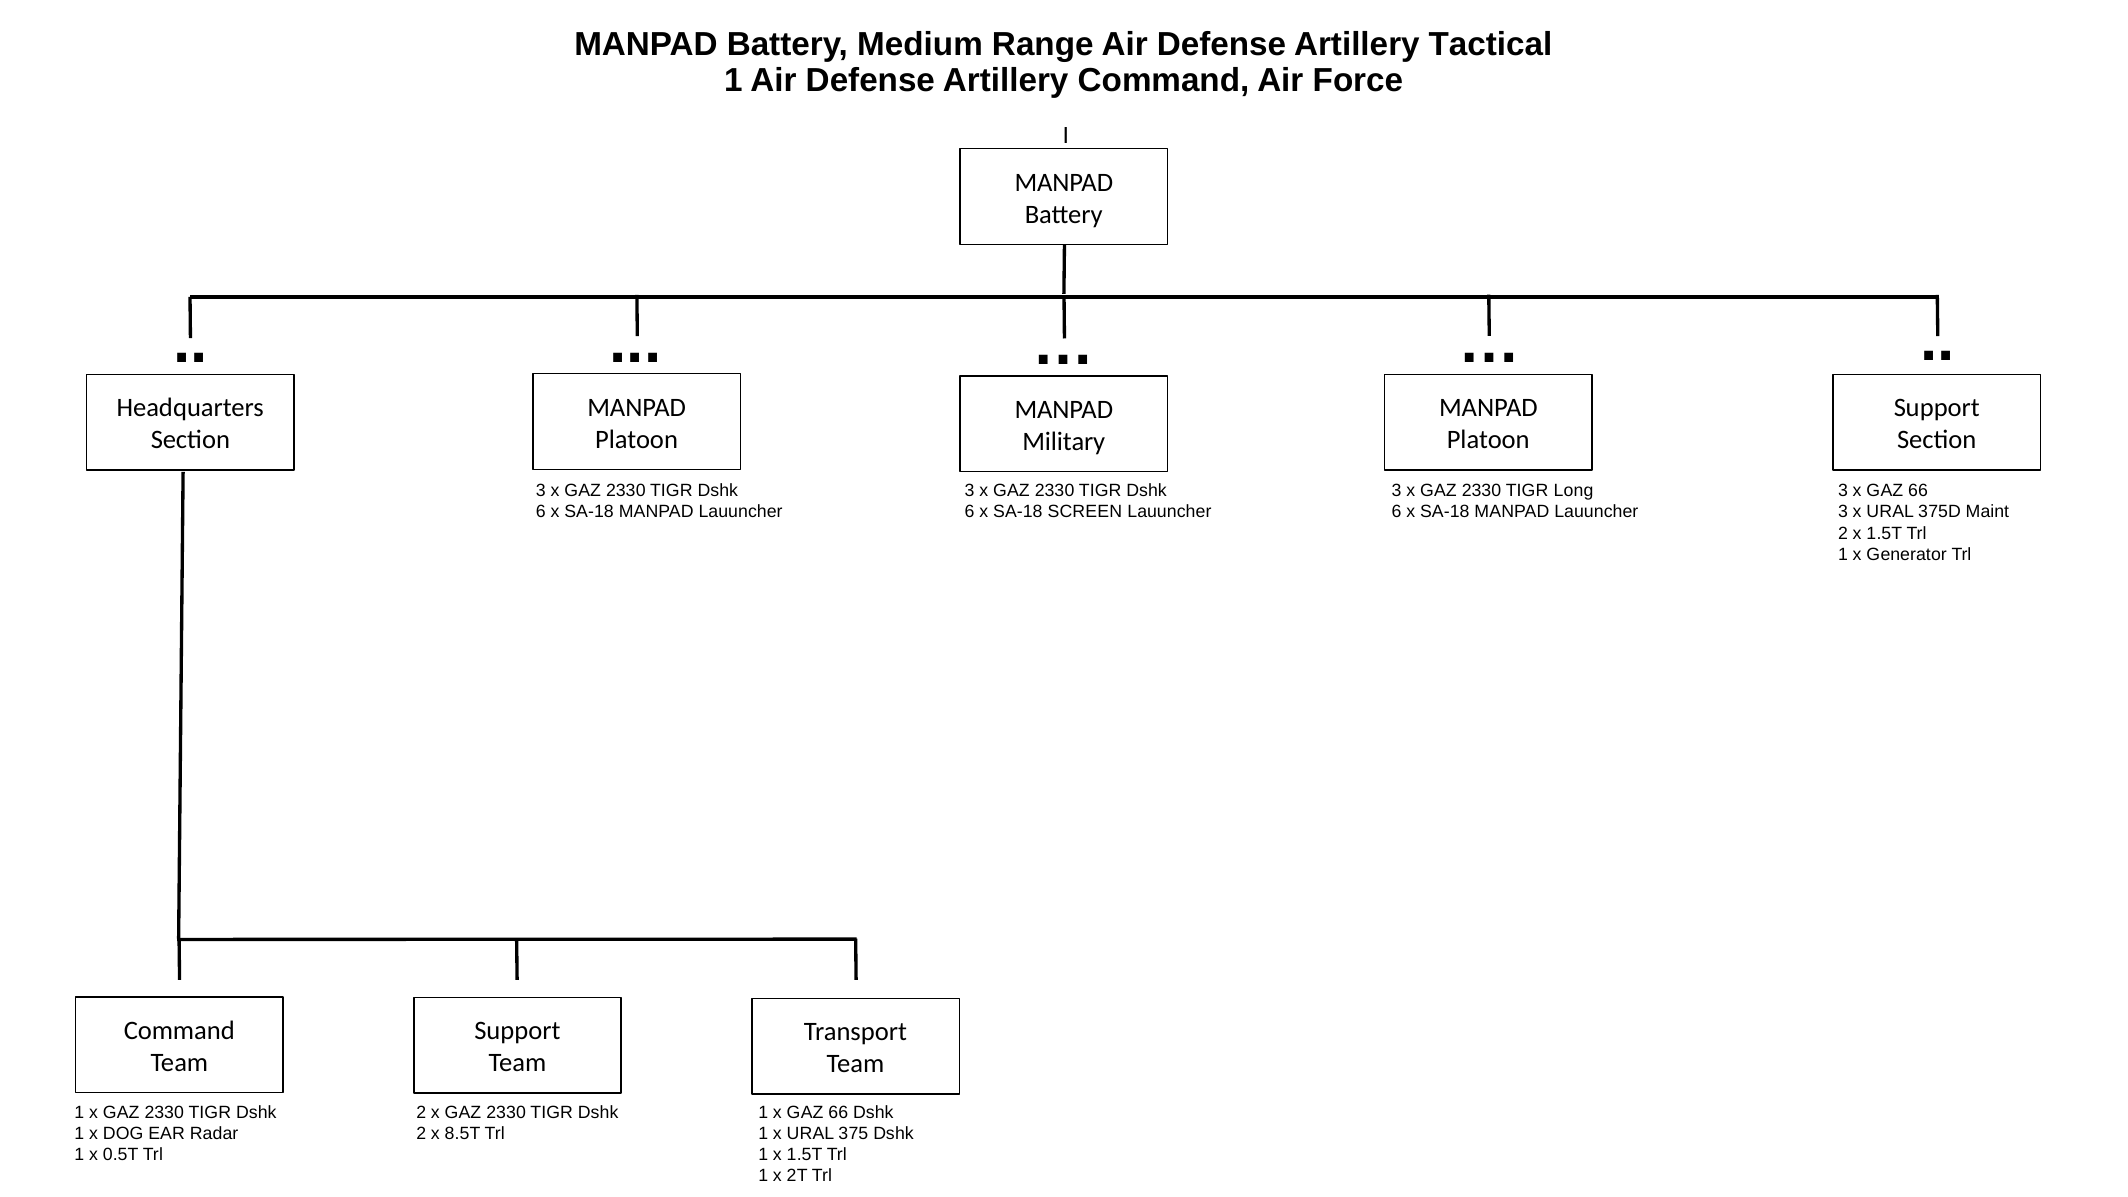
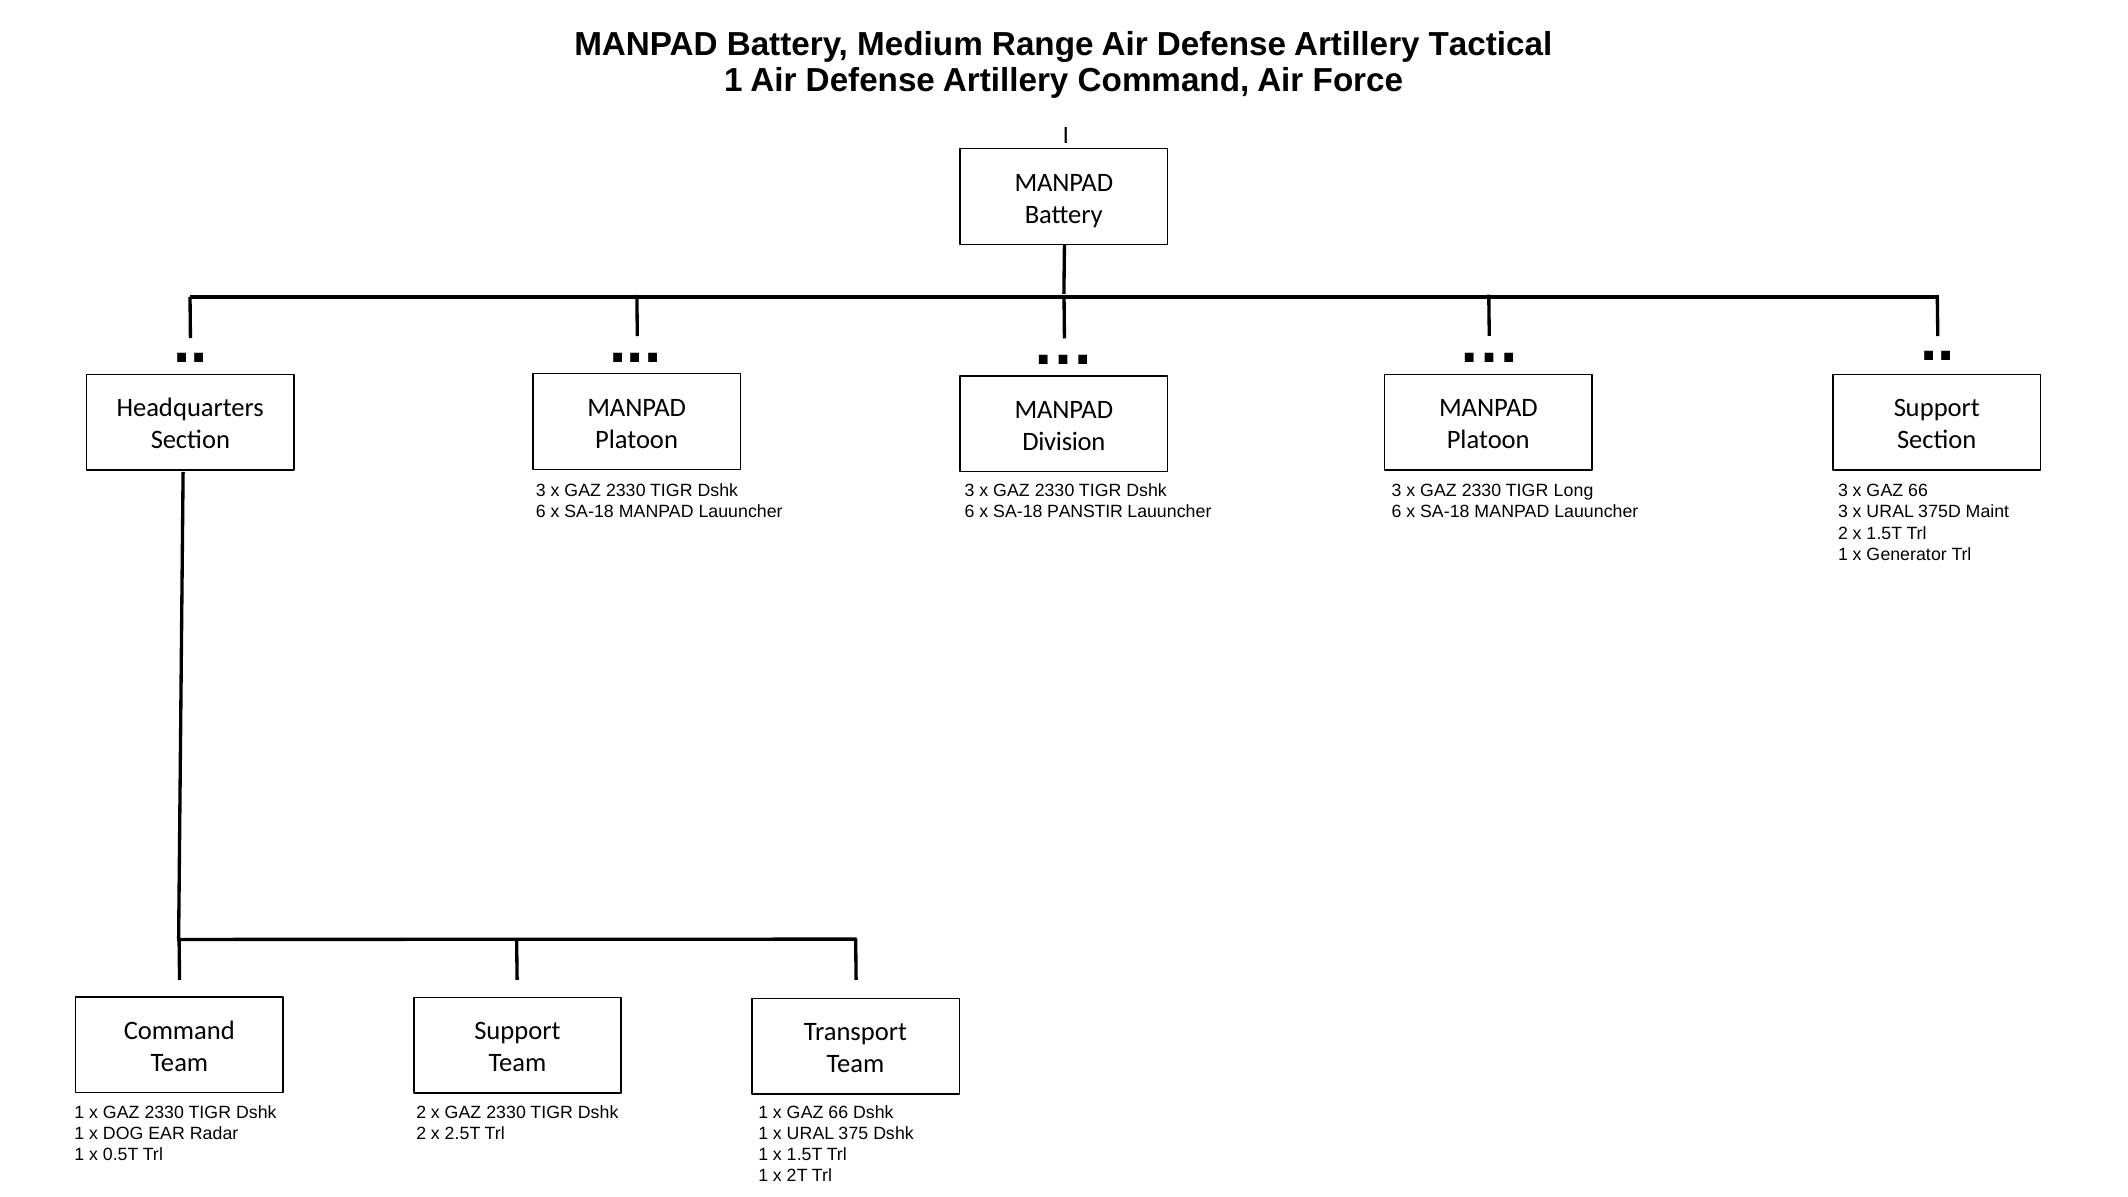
Military: Military -> Division
SCREEN: SCREEN -> PANSTIR
8.5T: 8.5T -> 2.5T
